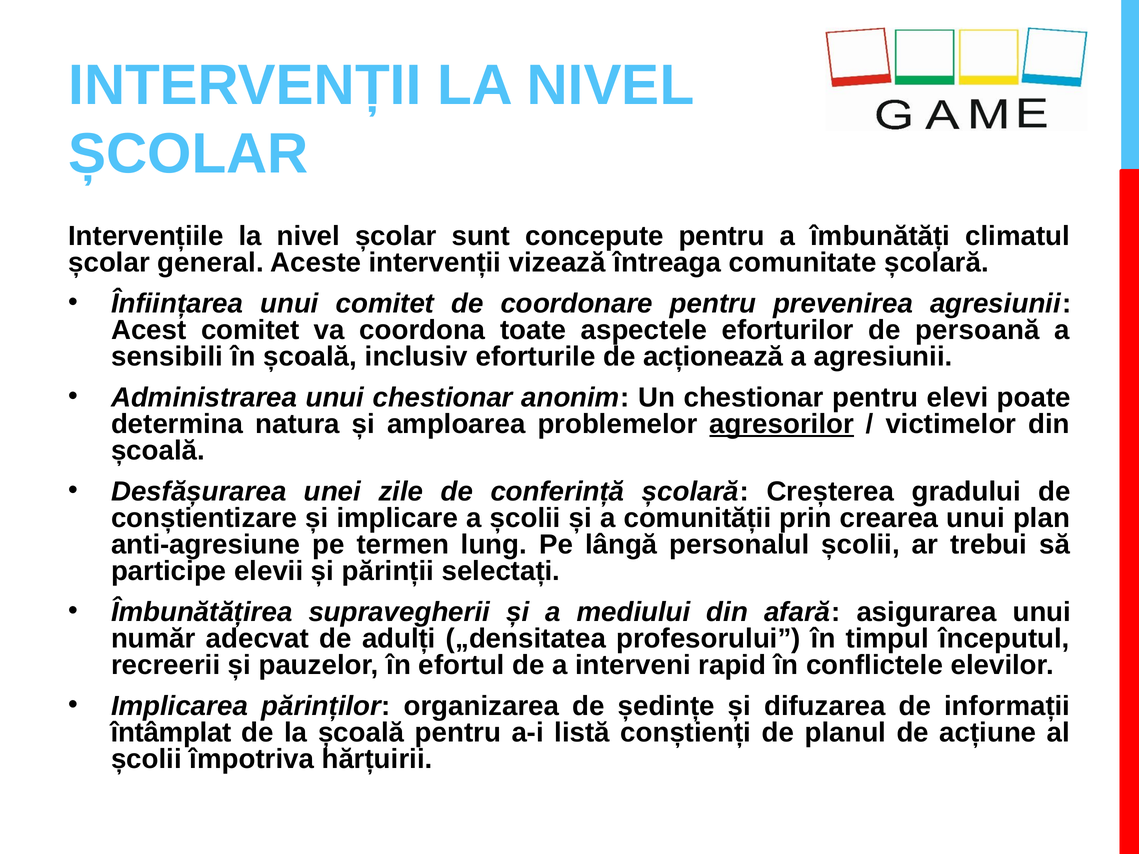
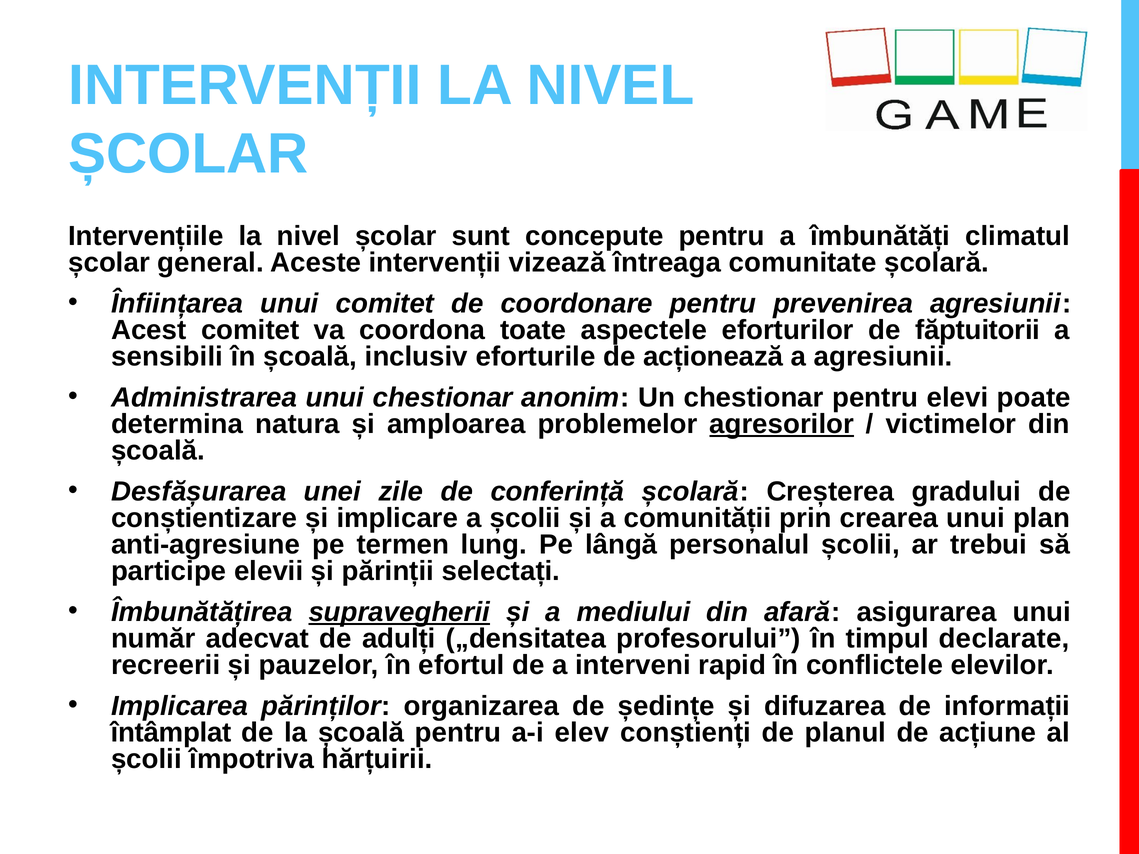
persoană: persoană -> făptuitorii
supravegherii underline: none -> present
începutul: începutul -> declarate
listă: listă -> elev
